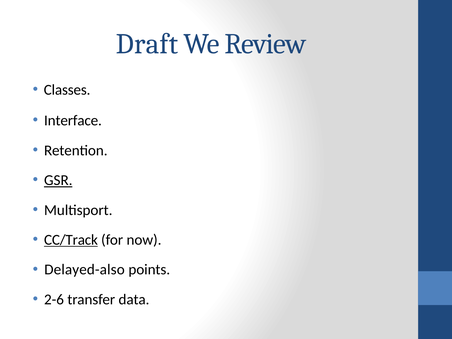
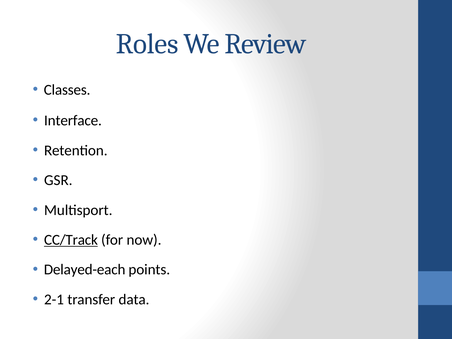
Draft: Draft -> Roles
GSR underline: present -> none
Delayed-also: Delayed-also -> Delayed-each
2-6: 2-6 -> 2-1
